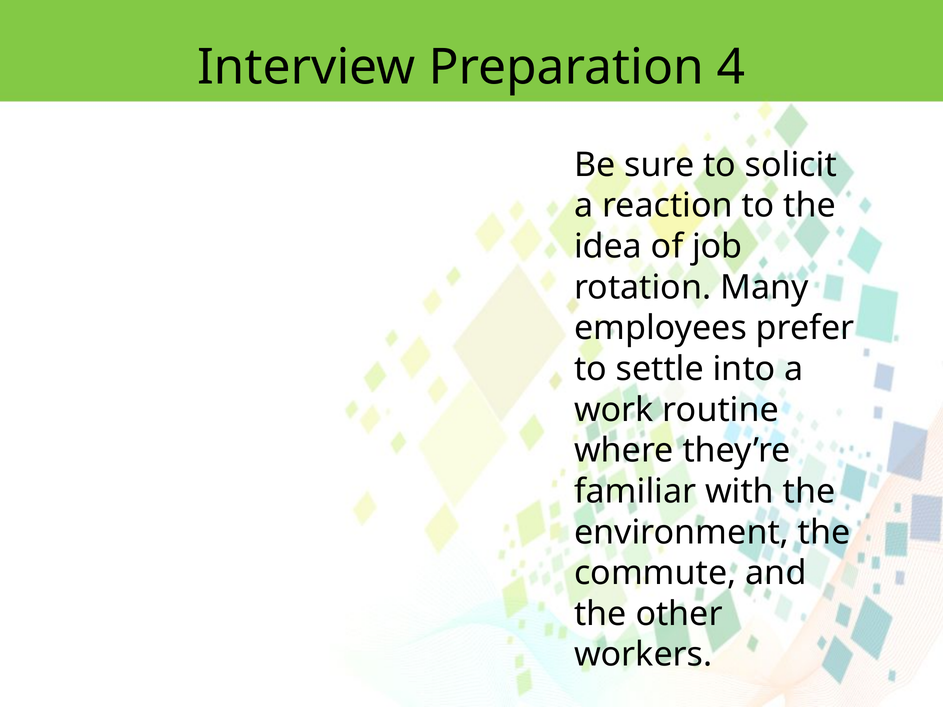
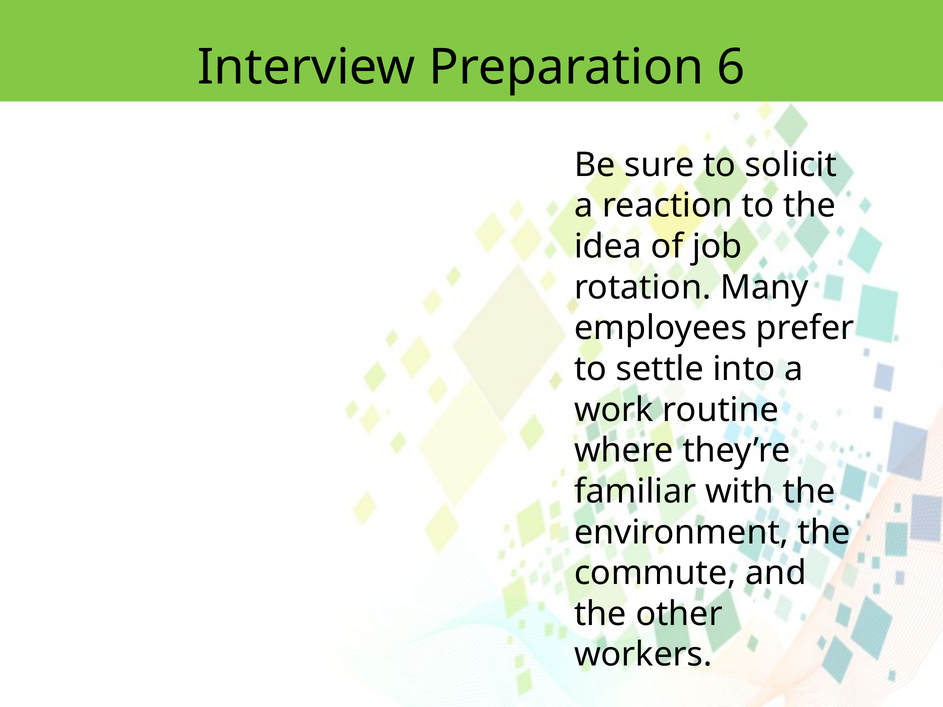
4: 4 -> 6
